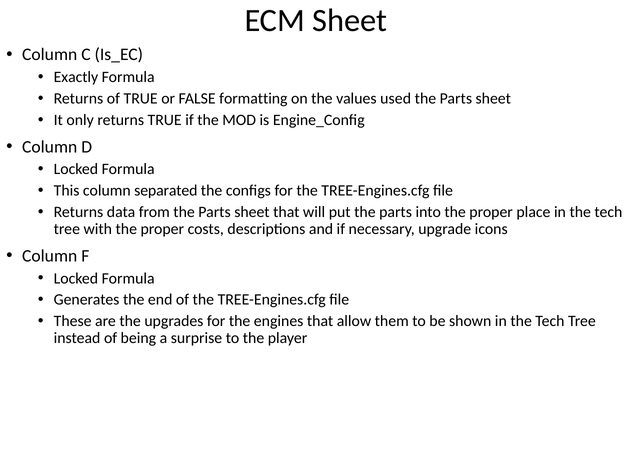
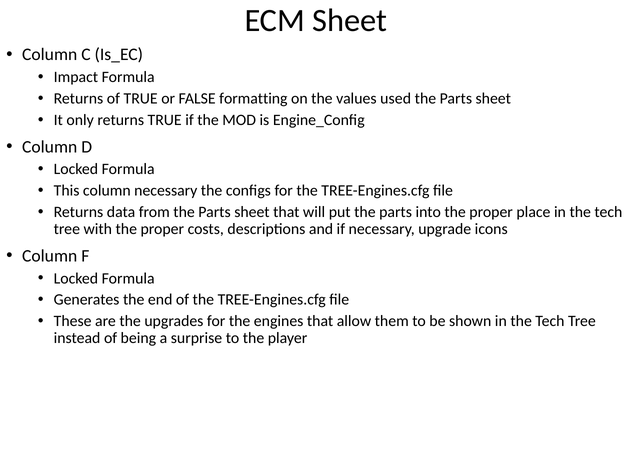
Exactly: Exactly -> Impact
column separated: separated -> necessary
